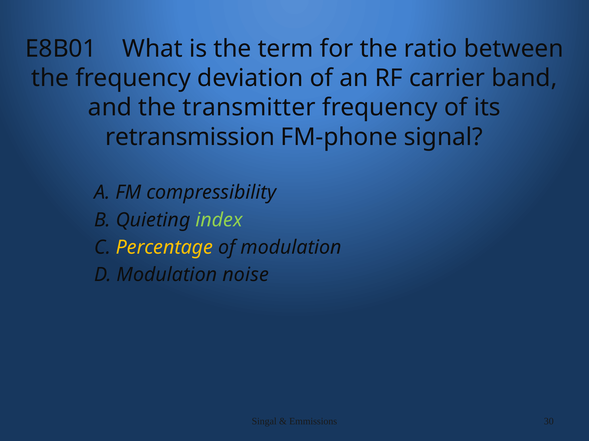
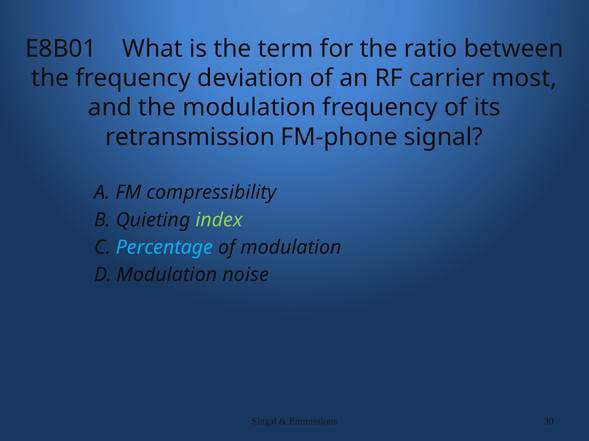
band: band -> most
the transmitter: transmitter -> modulation
Percentage colour: yellow -> light blue
